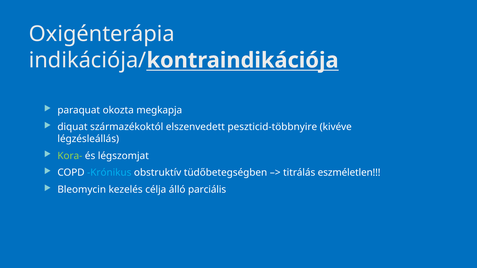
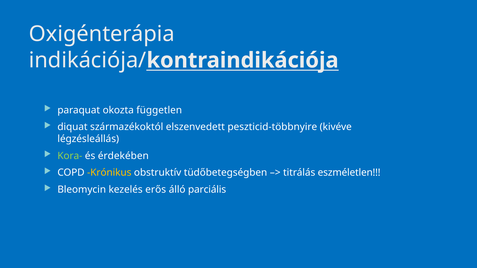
megkapja: megkapja -> független
légszomjat: légszomjat -> érdekében
Krónikus colour: light blue -> yellow
célja: célja -> erős
